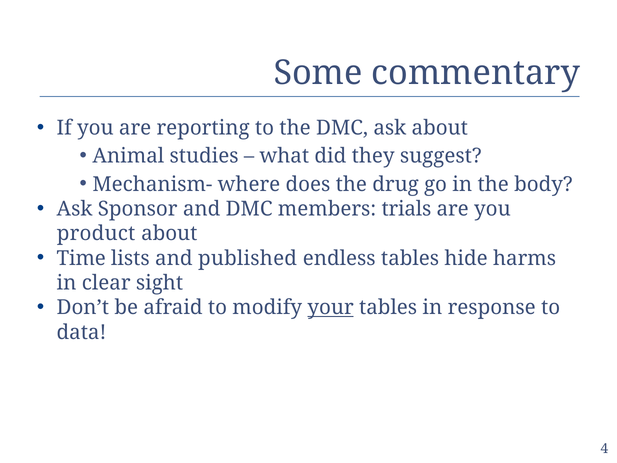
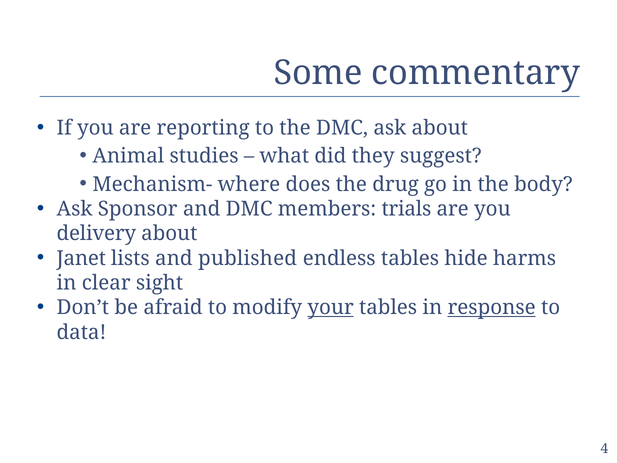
product: product -> delivery
Time: Time -> Janet
response underline: none -> present
